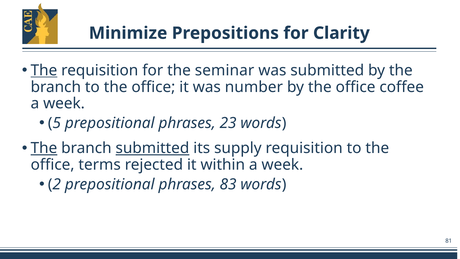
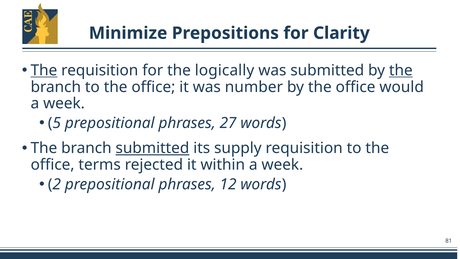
seminar: seminar -> logically
the at (401, 70) underline: none -> present
coffee: coffee -> would
23: 23 -> 27
The at (44, 148) underline: present -> none
83: 83 -> 12
